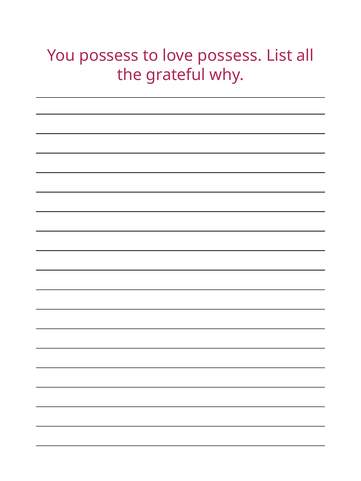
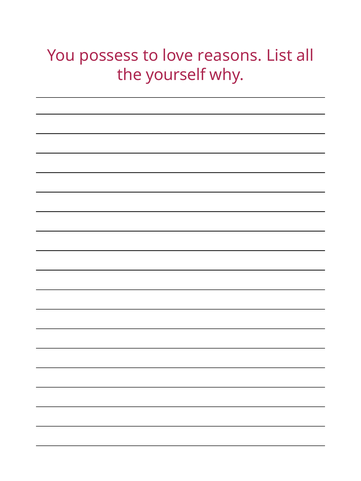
love possess: possess -> reasons
grateful: grateful -> yourself
